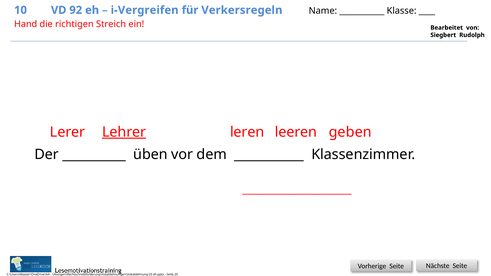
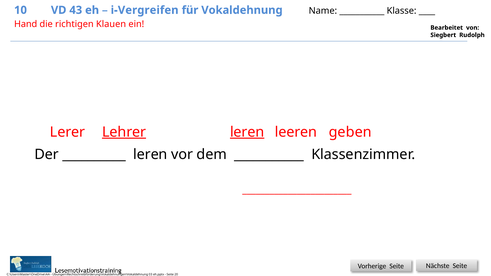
92: 92 -> 43
Verkersregeln: Verkersregeln -> Vokaldehnung
Streich: Streich -> Klauen
leren at (247, 132) underline: none -> present
üben at (150, 155): üben -> leren
